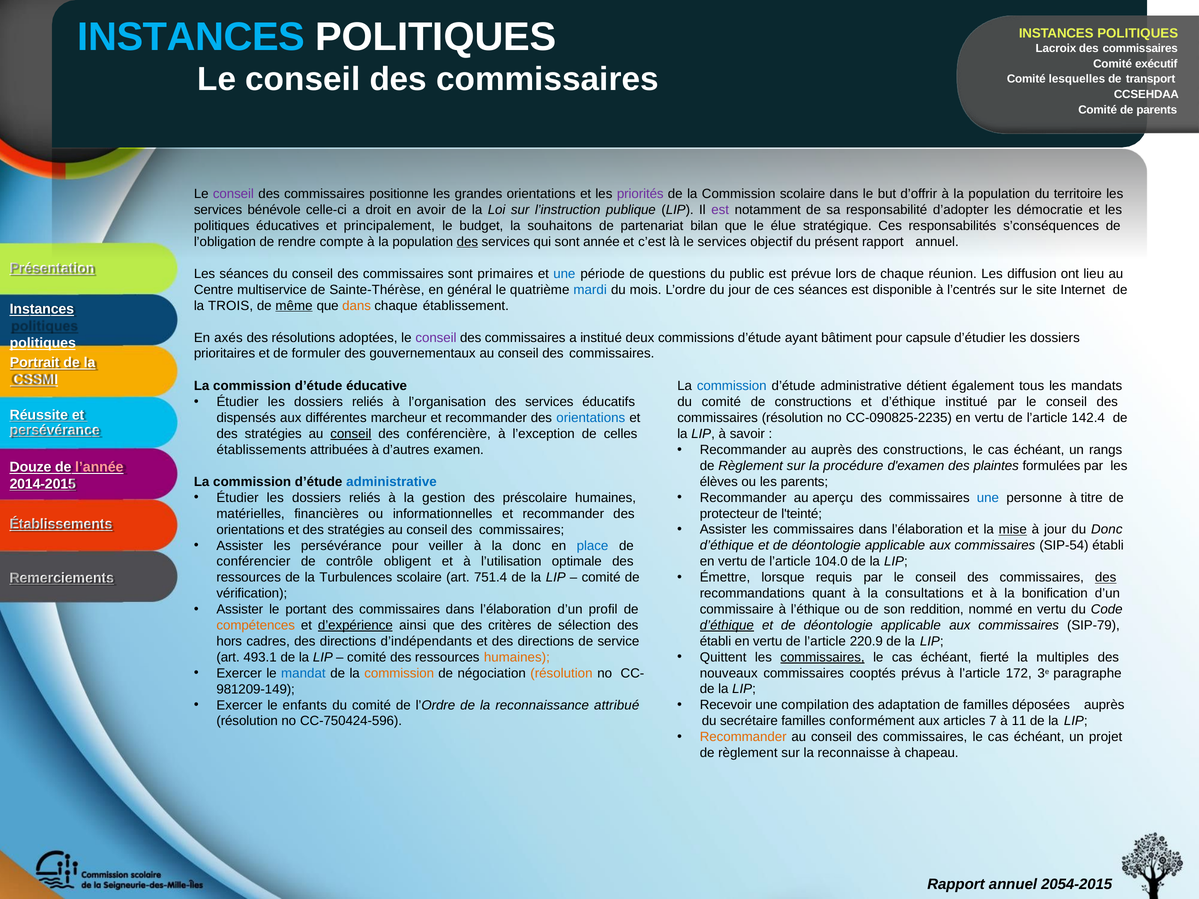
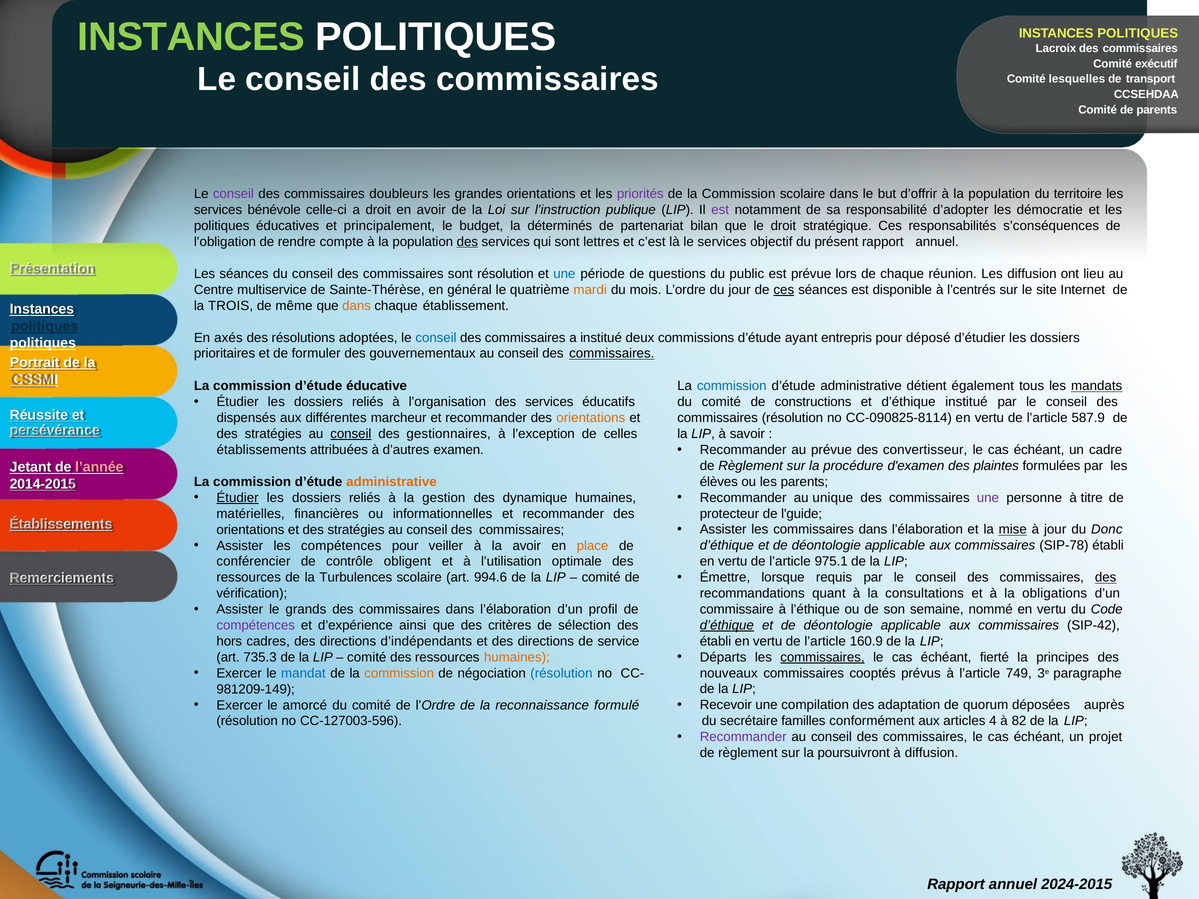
INSTANCES at (191, 37) colour: light blue -> light green
positionne: positionne -> doubleurs
souhaitons: souhaitons -> déterminés
le élue: élue -> droit
année: année -> lettres
sont primaires: primaires -> résolution
mardi colour: blue -> orange
ces at (784, 290) underline: none -> present
même underline: present -> none
conseil at (436, 338) colour: purple -> blue
bâtiment: bâtiment -> entrepris
capsule: capsule -> déposé
commissaires at (612, 354) underline: none -> present
mandats underline: none -> present
orientations at (591, 418) colour: blue -> orange
CC-090825-2235: CC-090825-2235 -> CC-090825-8114
142.4: 142.4 -> 587.9
conférencière: conférencière -> gestionnaires
au auprès: auprès -> prévue
des constructions: constructions -> convertisseur
rangs: rangs -> cadre
Douze: Douze -> Jetant
administrative at (392, 482) colour: blue -> orange
aperçu: aperçu -> unique
une at (988, 498) colour: blue -> purple
Étudier at (238, 498) underline: none -> present
préscolaire: préscolaire -> dynamique
l'teinté: l'teinté -> l'guide
les persévérance: persévérance -> compétences
la donc: donc -> avoir
place colour: blue -> orange
SIP-54: SIP-54 -> SIP-78
104.0: 104.0 -> 975.1
751.4: 751.4 -> 994.6
bonification: bonification -> obligations
portant: portant -> grands
reddition: reddition -> semaine
SIP-79: SIP-79 -> SIP-42
compétences at (256, 626) colour: orange -> purple
d’expérience underline: present -> none
220.9: 220.9 -> 160.9
Quittent: Quittent -> Départs
multiples: multiples -> principes
493.1: 493.1 -> 735.3
résolution at (561, 673) colour: orange -> blue
172: 172 -> 749
de familles: familles -> quorum
enfants: enfants -> amorcé
attribué: attribué -> formulé
7: 7 -> 4
11: 11 -> 82
CC-750424-596: CC-750424-596 -> CC-127003-596
Recommander at (743, 737) colour: orange -> purple
reconnaisse: reconnaisse -> poursuivront
à chapeau: chapeau -> diffusion
2054-2015: 2054-2015 -> 2024-2015
